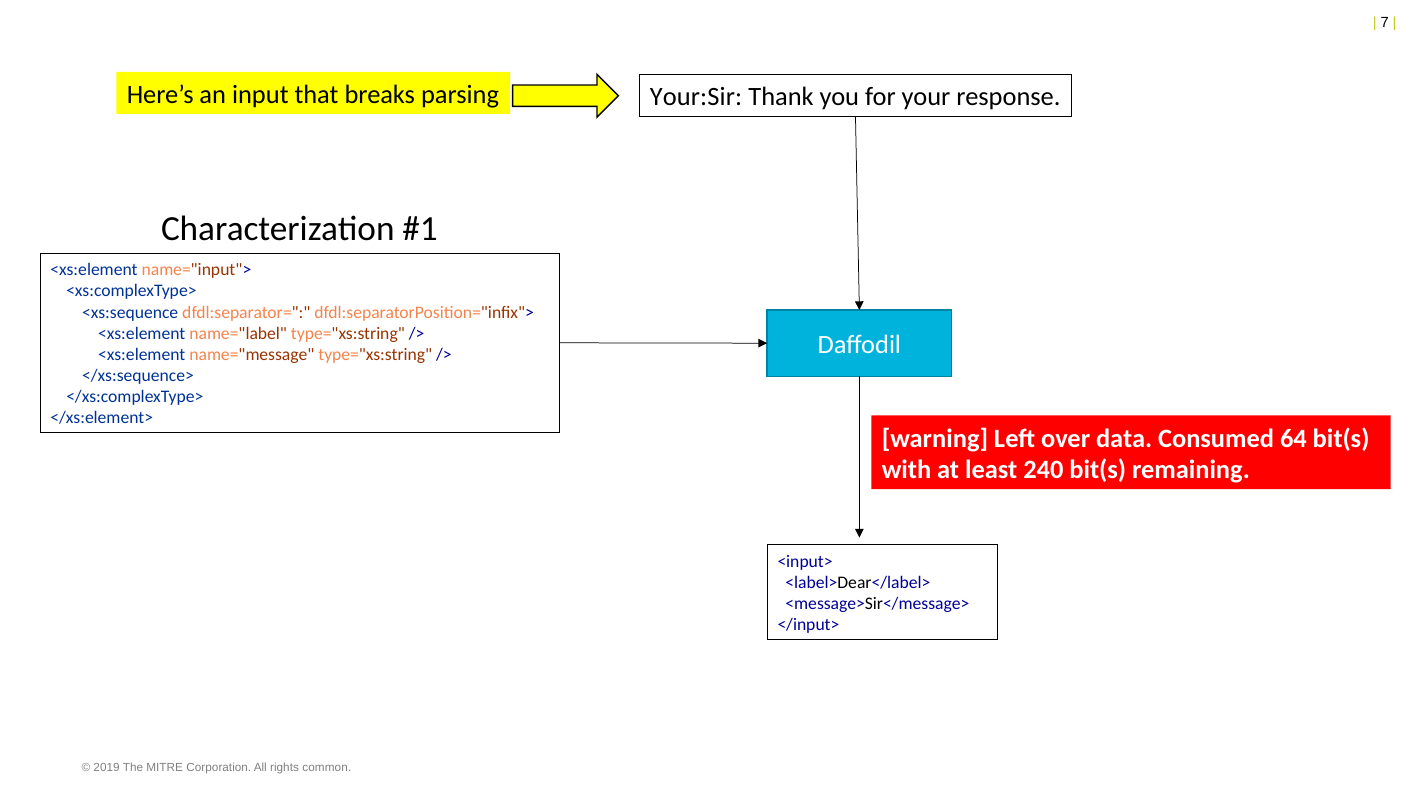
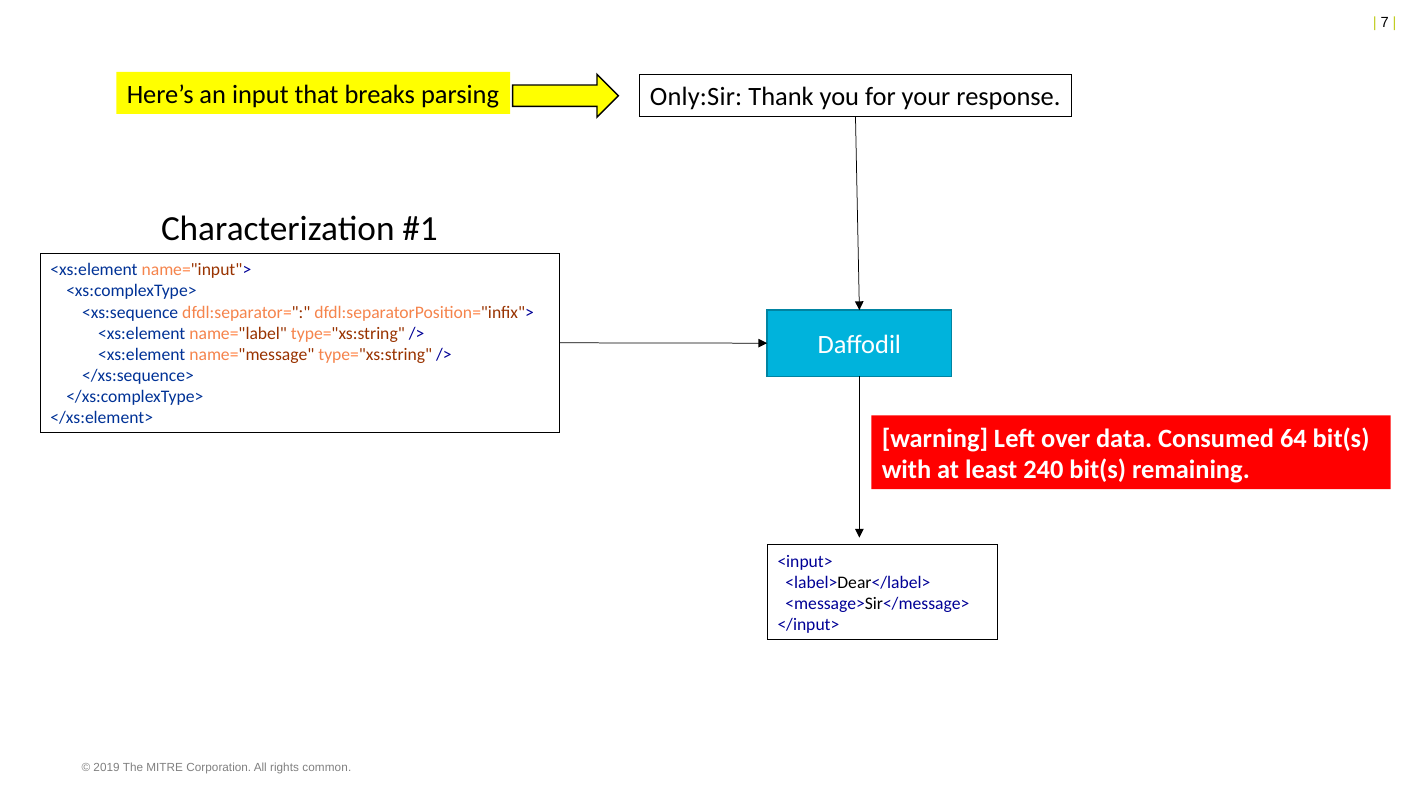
Your:Sir: Your:Sir -> Only:Sir
